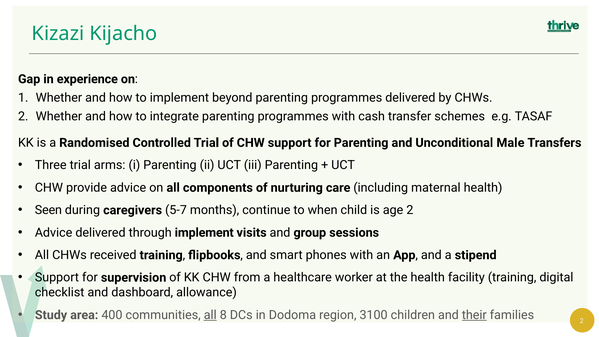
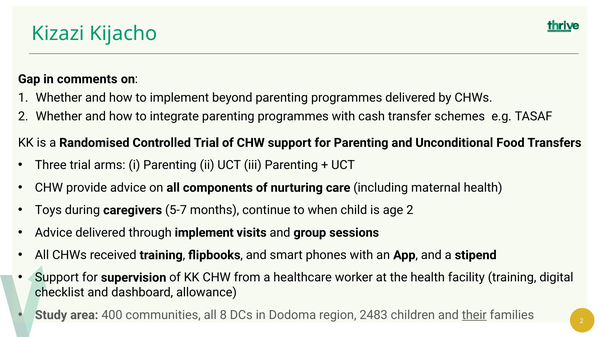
experience: experience -> comments
Male: Male -> Food
Seen: Seen -> Toys
all at (210, 315) underline: present -> none
3100: 3100 -> 2483
